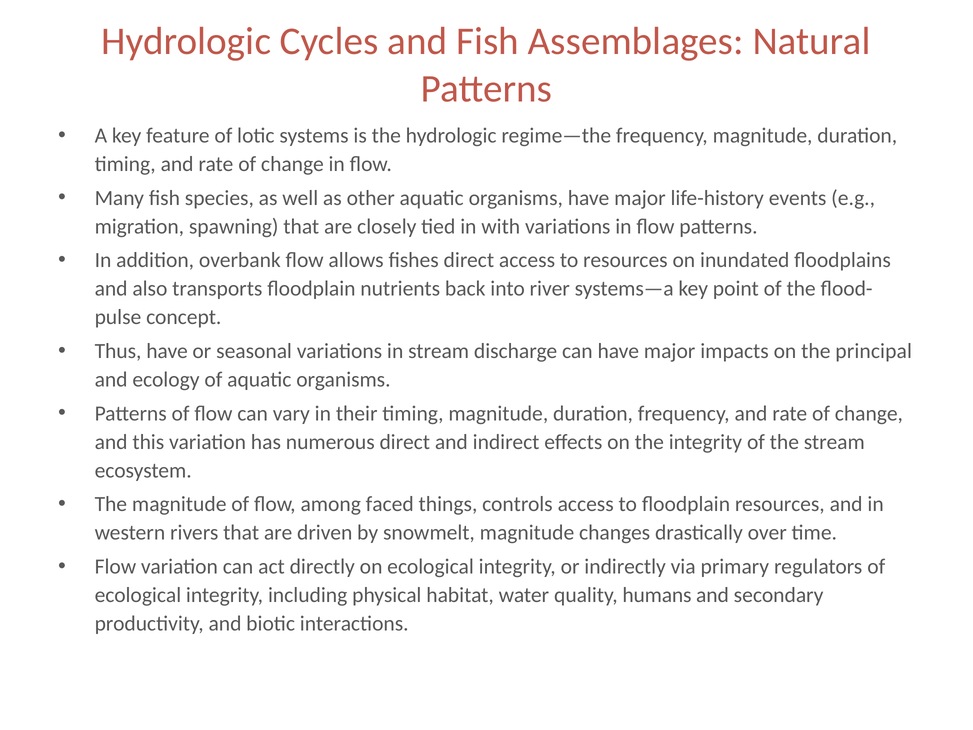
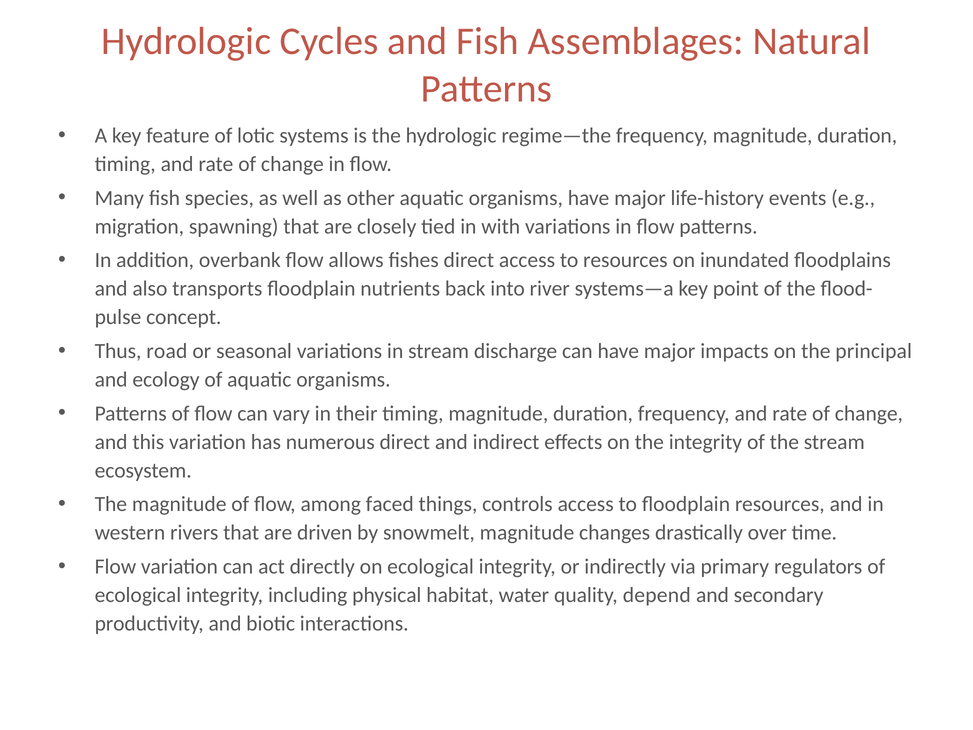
Thus have: have -> road
humans: humans -> depend
